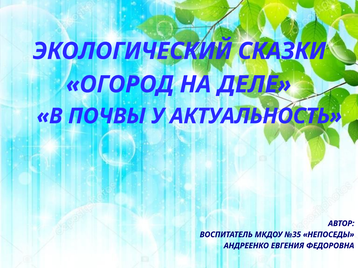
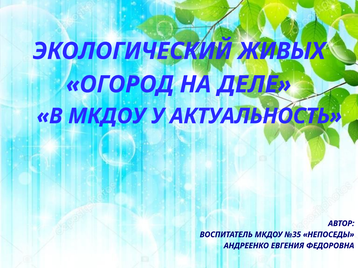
СКАЗКИ: СКАЗКИ -> ЖИВЫХ
В ПОЧВЫ: ПОЧВЫ -> МКДОУ
